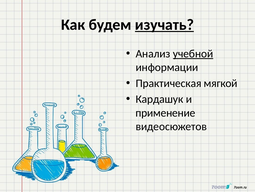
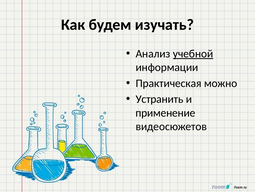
изучать underline: present -> none
мягкой: мягкой -> можно
Кардашук: Кардашук -> Устранить
